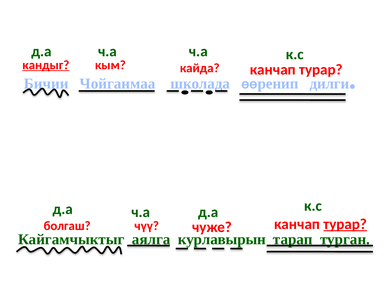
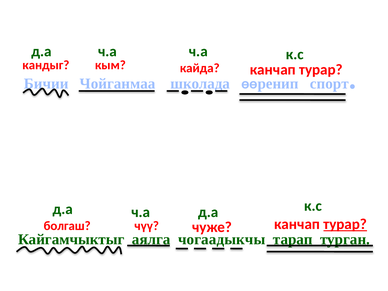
кандыг underline: present -> none
дилги: дилги -> спорт
курлавырын: курлавырын -> чогаадыкчы
